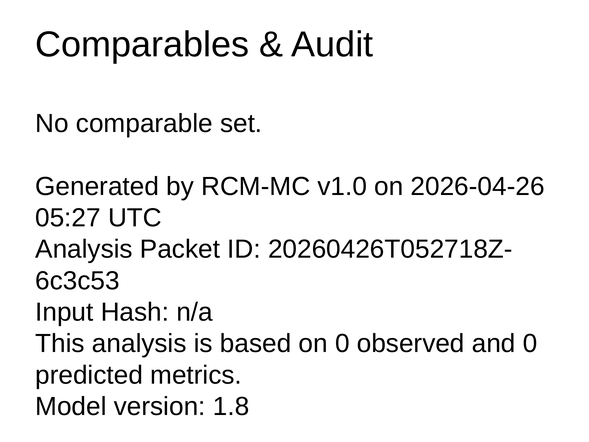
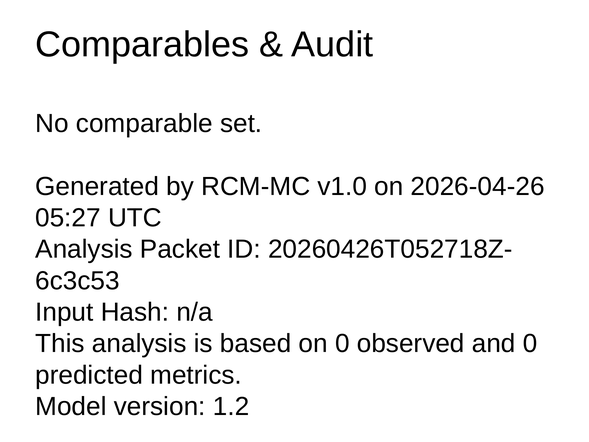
1.8: 1.8 -> 1.2
